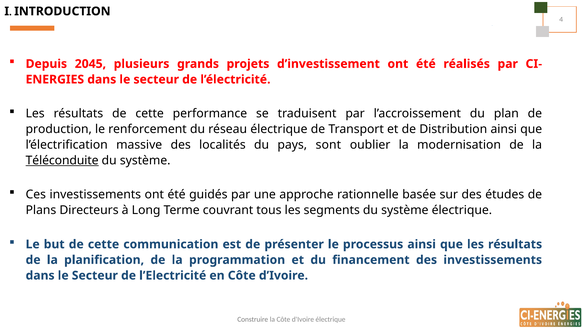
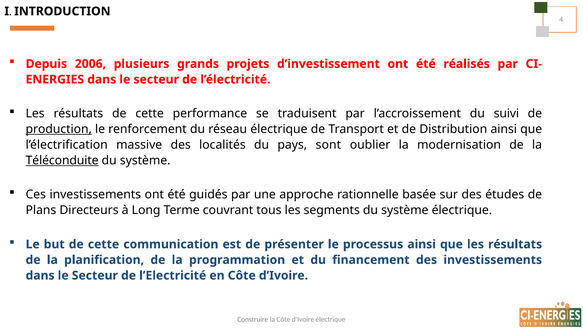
2045: 2045 -> 2006
plan: plan -> suivi
production underline: none -> present
